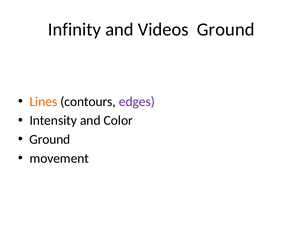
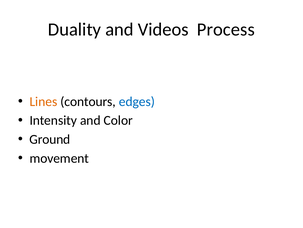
Infinity: Infinity -> Duality
Videos Ground: Ground -> Process
edges colour: purple -> blue
